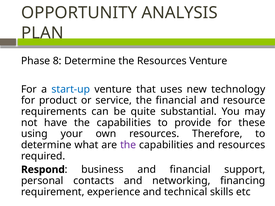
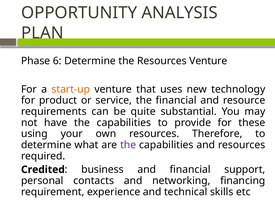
8: 8 -> 6
start-up colour: blue -> orange
Respond: Respond -> Credited
